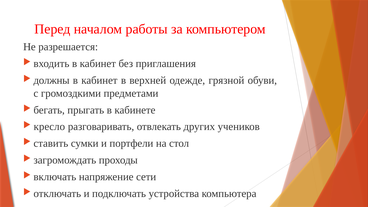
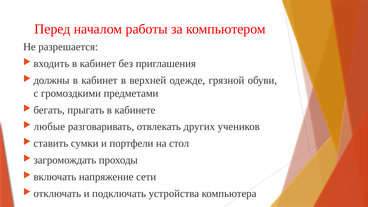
кресло: кресло -> любые
